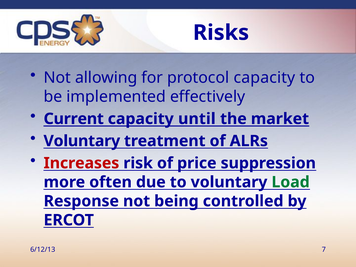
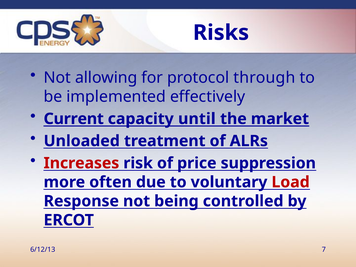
protocol capacity: capacity -> through
Voluntary at (82, 141): Voluntary -> Unloaded
Load colour: green -> red
